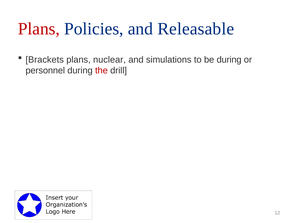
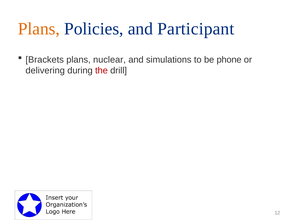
Plans at (39, 29) colour: red -> orange
Releasable: Releasable -> Participant
be during: during -> phone
personnel: personnel -> delivering
